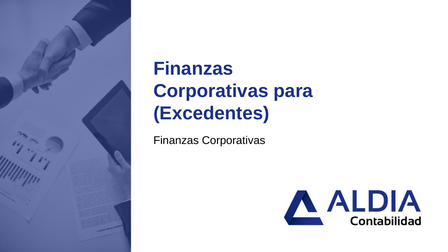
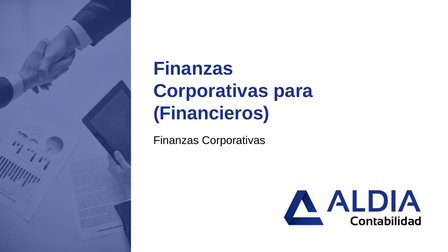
Excedentes: Excedentes -> Financieros
